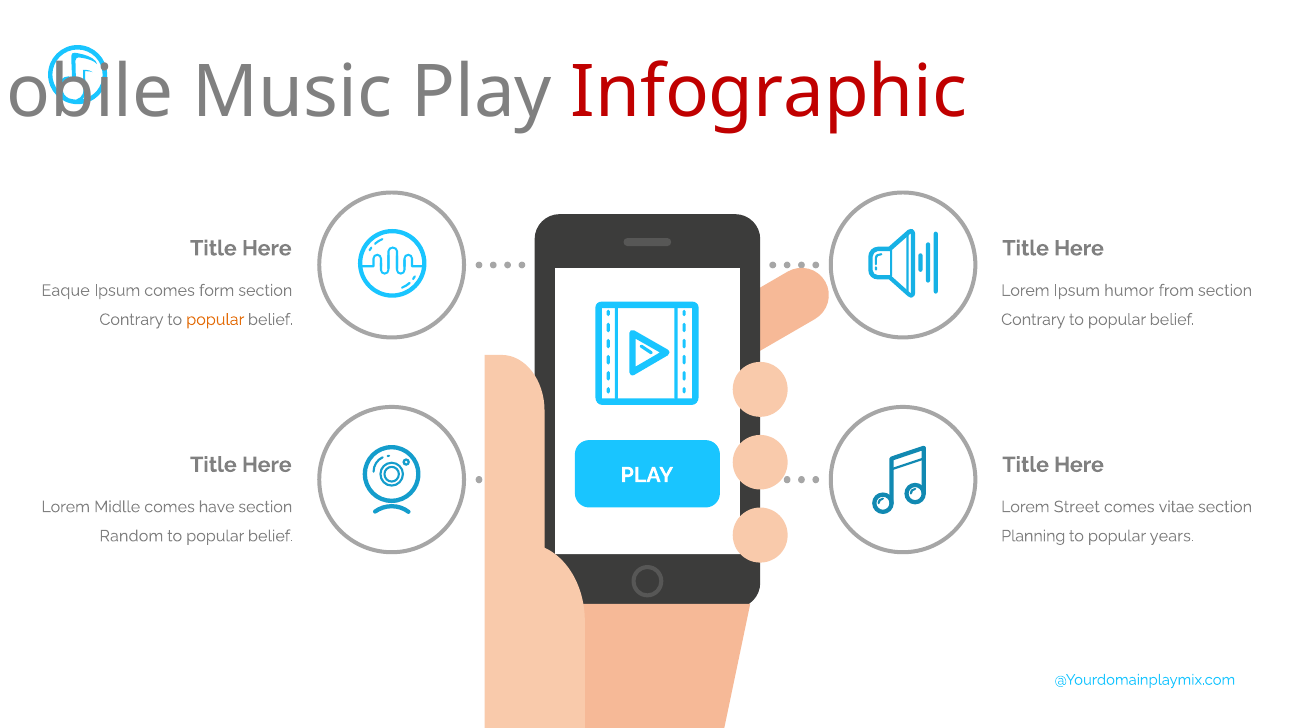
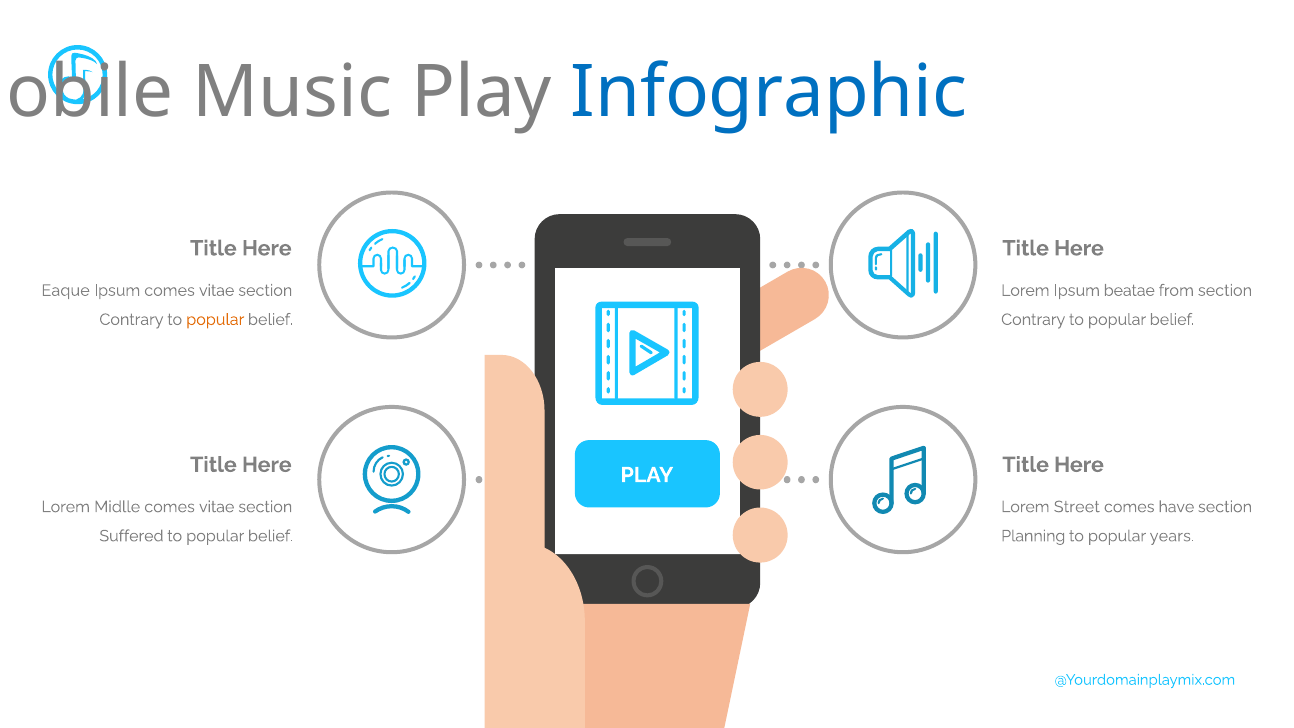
Infographic colour: red -> blue
Ipsum comes form: form -> vitae
humor: humor -> beatae
have at (217, 507): have -> vitae
vitae: vitae -> have
Random: Random -> Suffered
